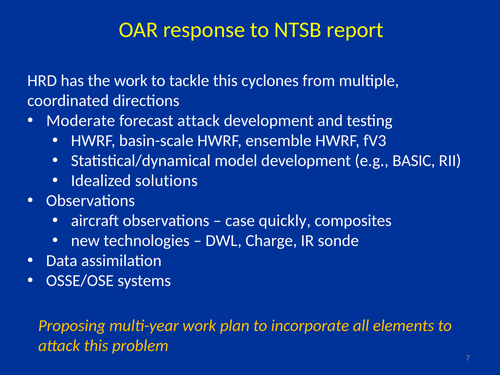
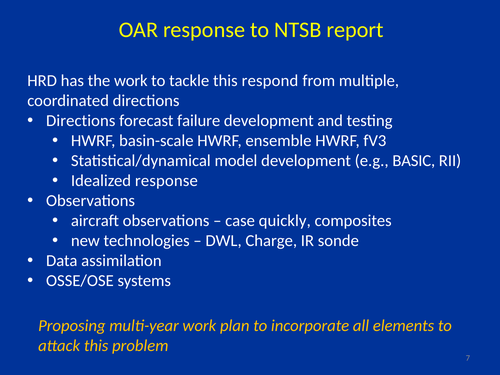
cyclones: cyclones -> respond
Moderate at (81, 121): Moderate -> Directions
forecast attack: attack -> failure
Idealized solutions: solutions -> response
